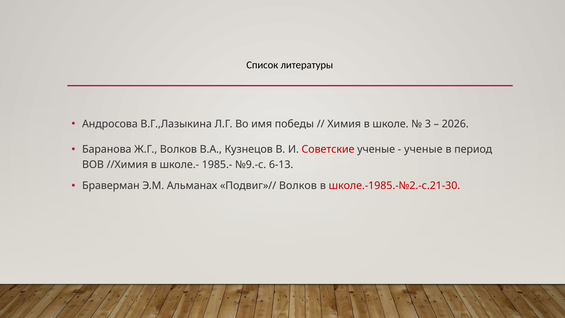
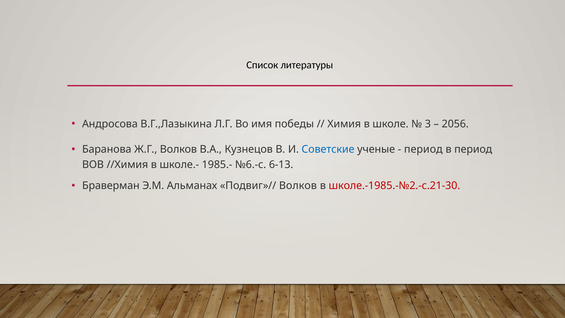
2026: 2026 -> 2056
Советские colour: red -> blue
ученые at (423, 149): ученые -> период
№9.-с: №9.-с -> №6.-с
